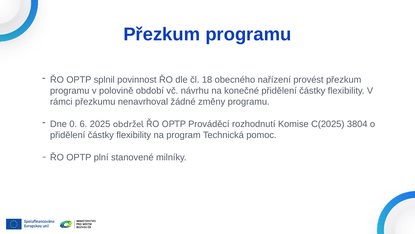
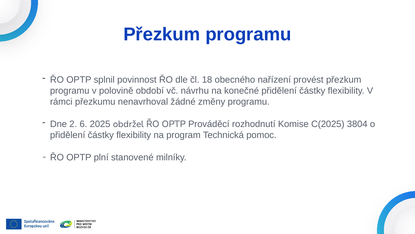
0: 0 -> 2
